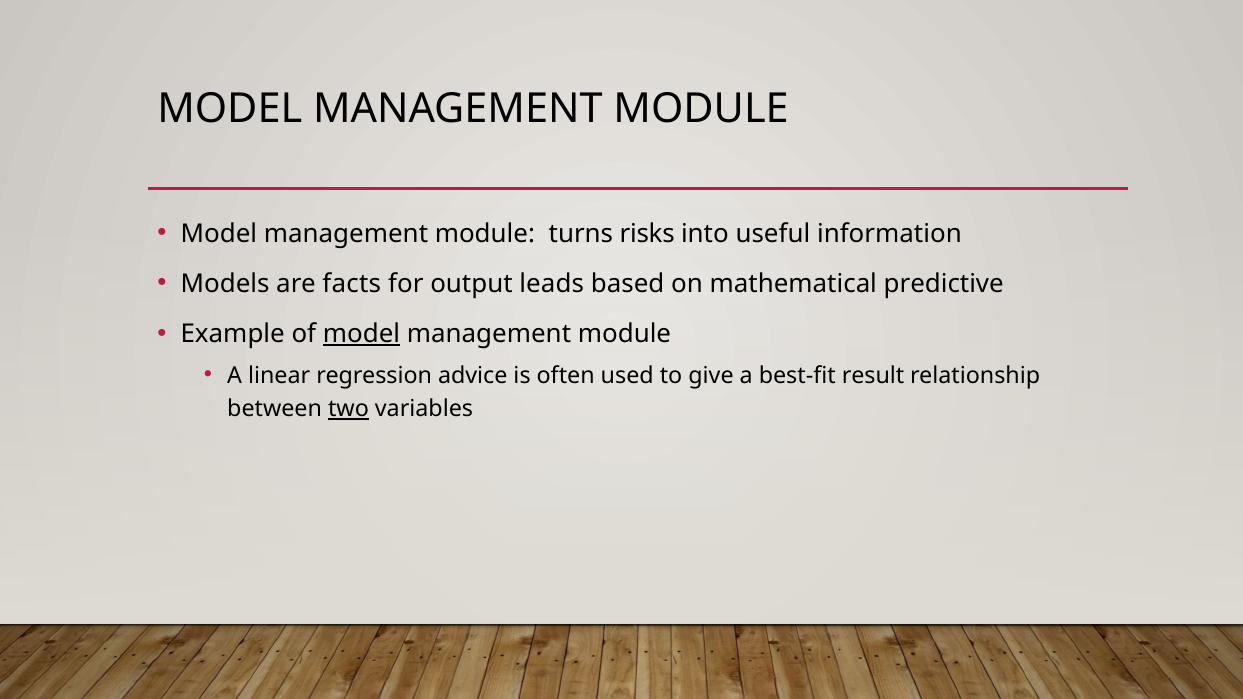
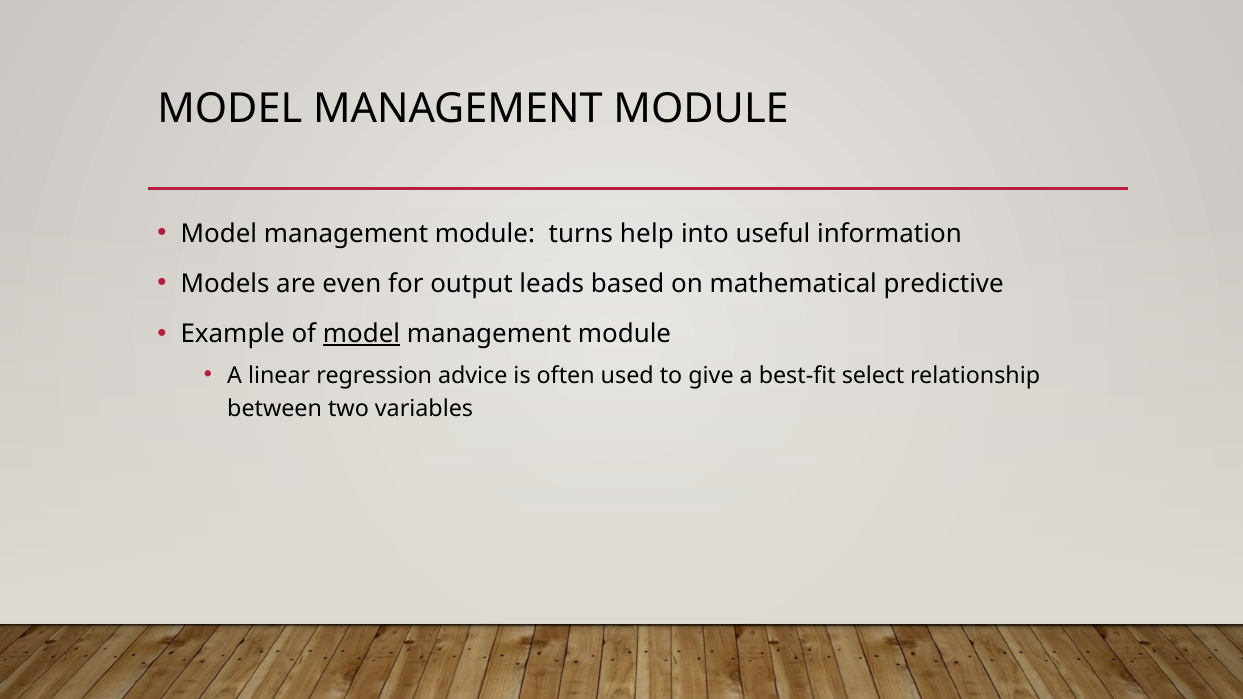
risks: risks -> help
facts: facts -> even
result: result -> select
two underline: present -> none
